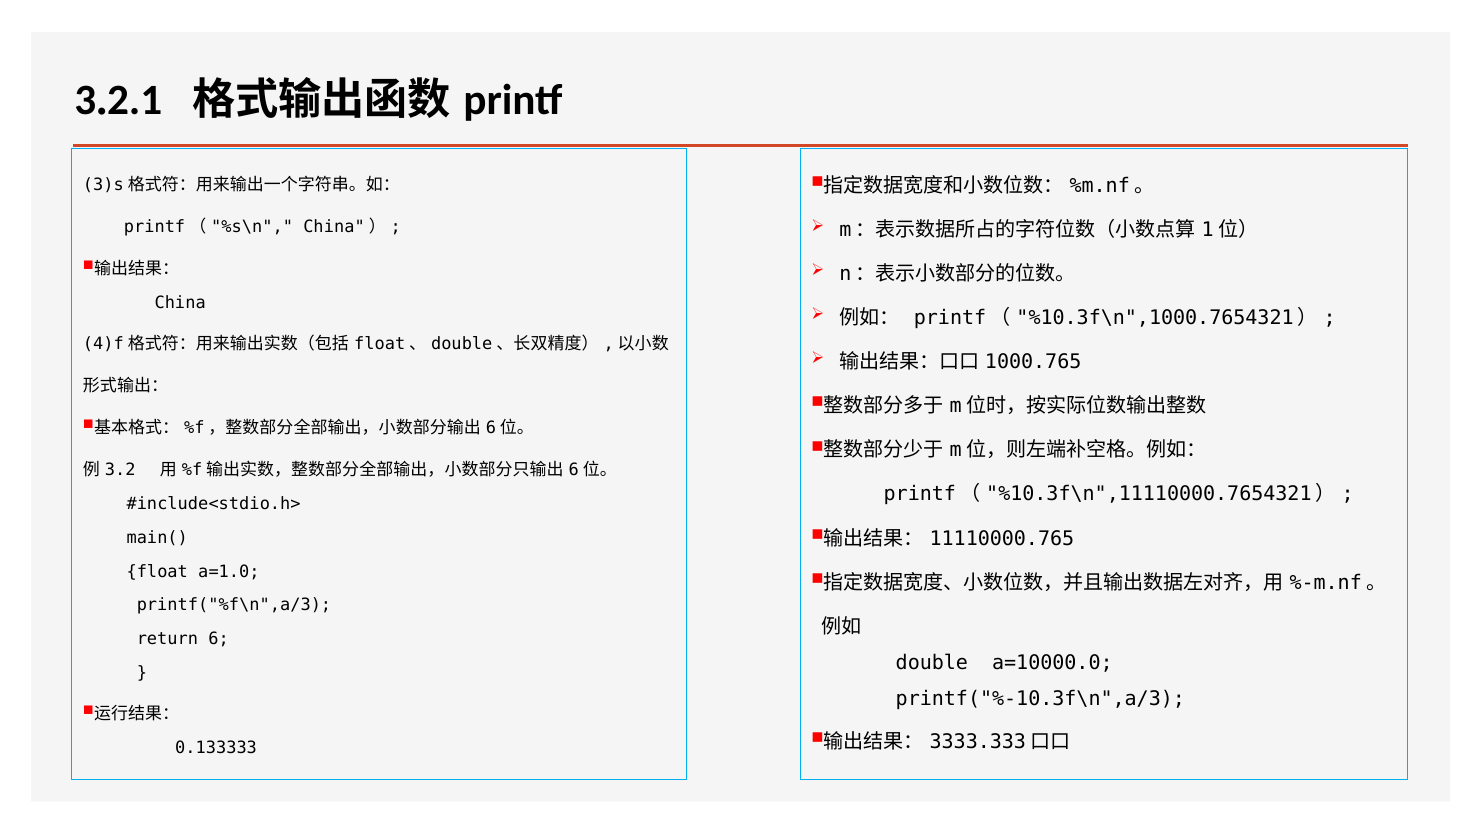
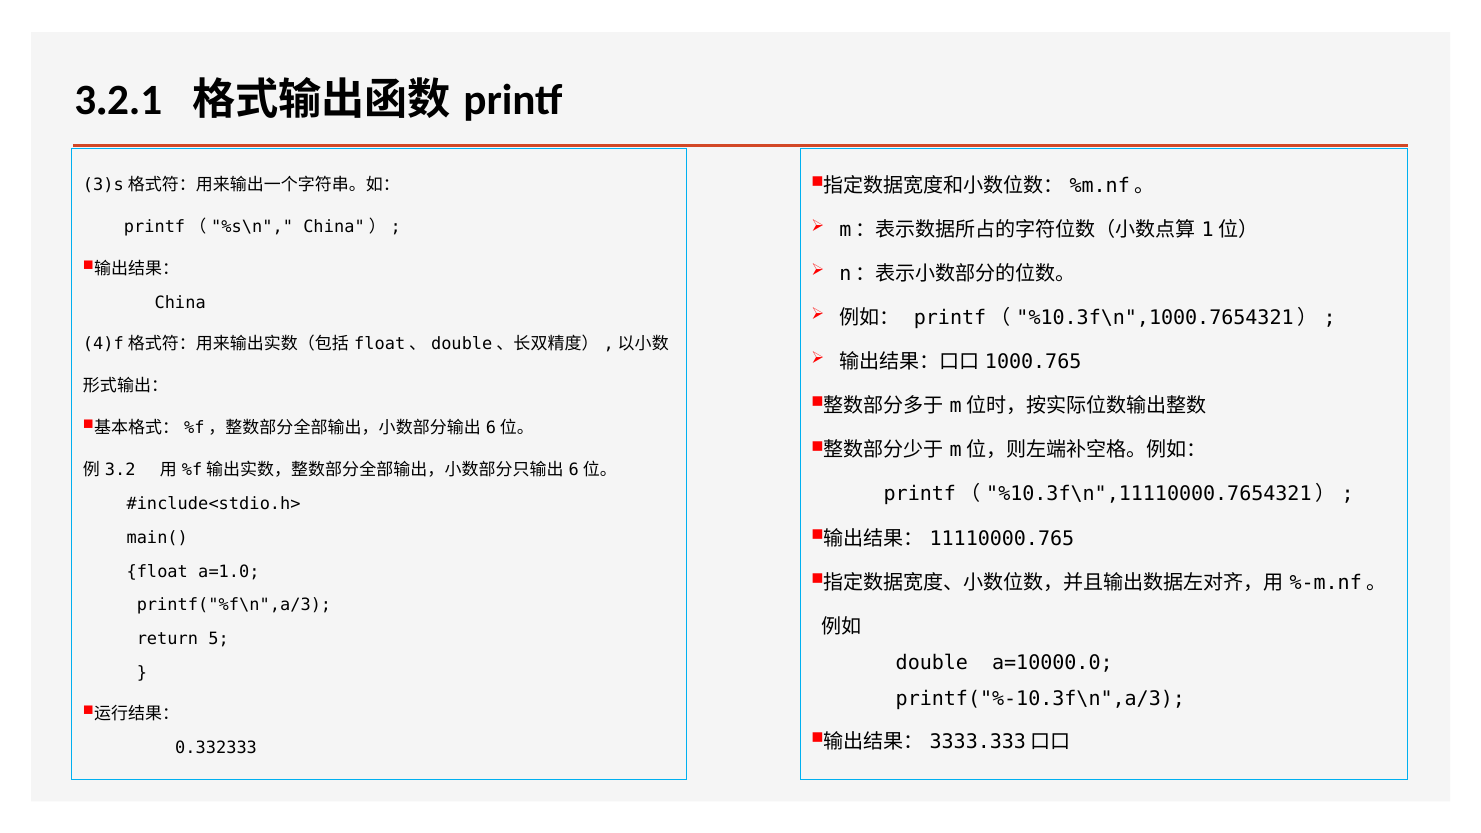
6: 6 -> 5
0.133333: 0.133333 -> 0.332333
